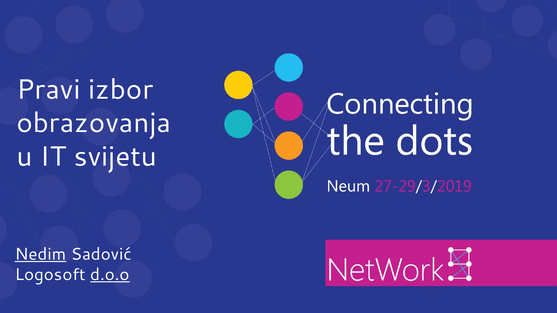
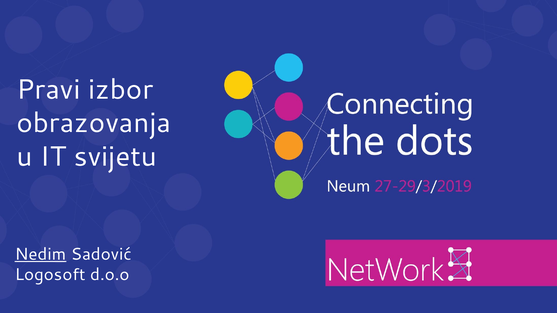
d.o.o underline: present -> none
